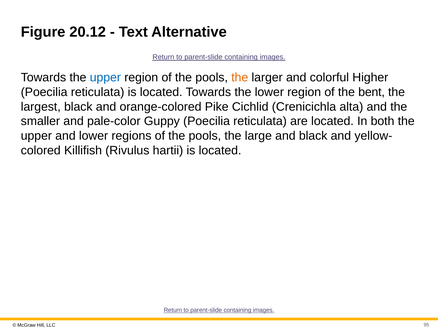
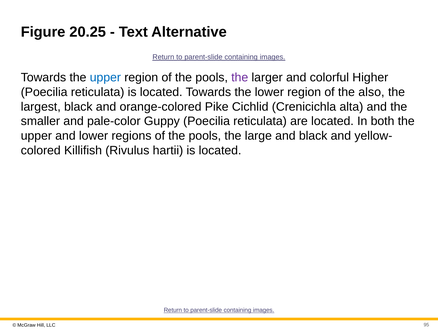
20.12: 20.12 -> 20.25
the at (240, 77) colour: orange -> purple
bent: bent -> also
